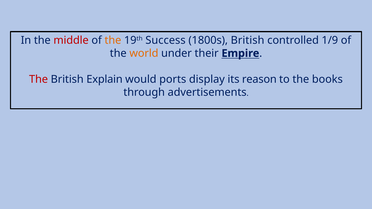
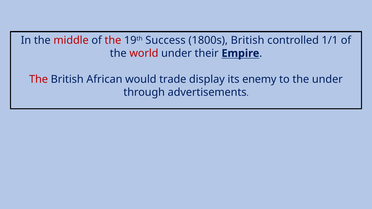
the at (113, 40) colour: orange -> red
1/9: 1/9 -> 1/1
world colour: orange -> red
Explain: Explain -> African
ports: ports -> trade
reason: reason -> enemy
the books: books -> under
